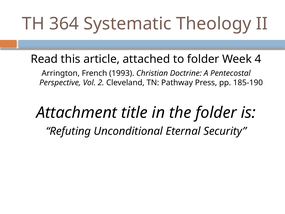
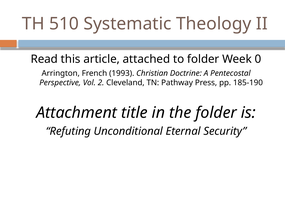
364: 364 -> 510
4: 4 -> 0
